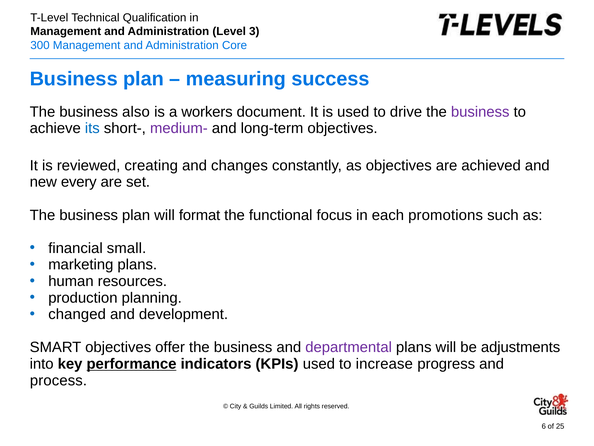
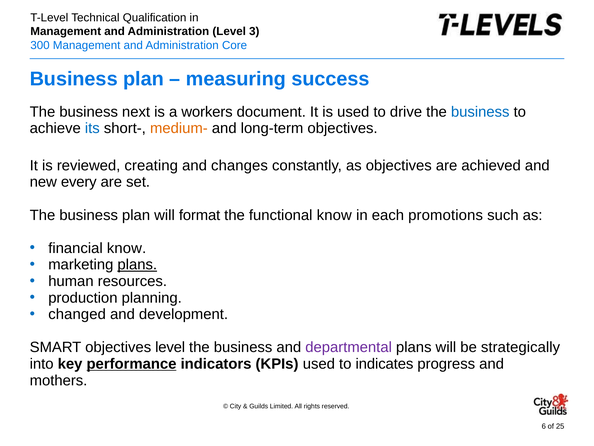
also: also -> next
business at (480, 112) colour: purple -> blue
medium- colour: purple -> orange
functional focus: focus -> know
financial small: small -> know
plans at (137, 264) underline: none -> present
objectives offer: offer -> level
adjustments: adjustments -> strategically
increase: increase -> indicates
process: process -> mothers
